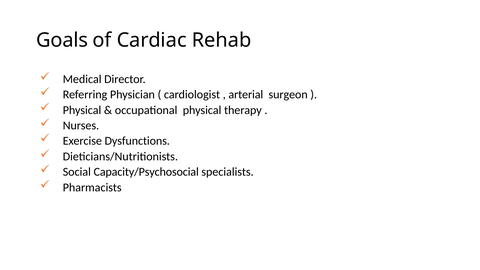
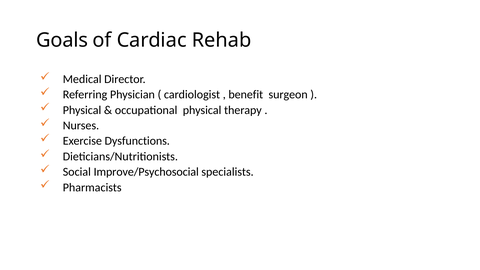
arterial: arterial -> benefit
Capacity/Psychosocial: Capacity/Psychosocial -> Improve/Psychosocial
